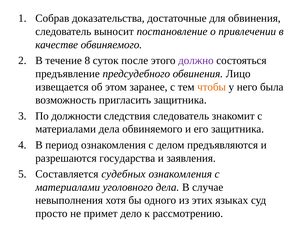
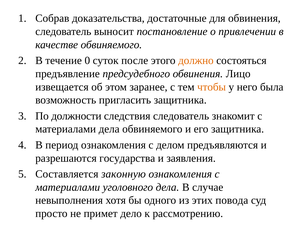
8: 8 -> 0
должно colour: purple -> orange
судебных: судебных -> законную
языках: языках -> повода
